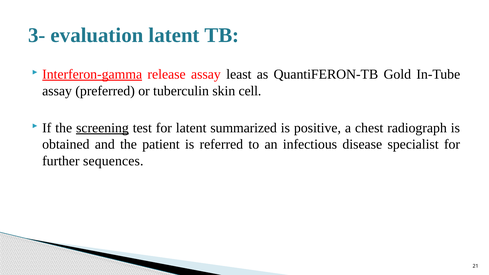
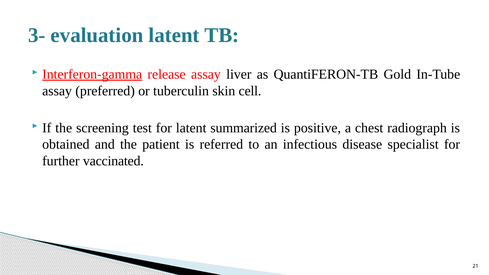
least: least -> liver
screening underline: present -> none
sequences: sequences -> vaccinated
